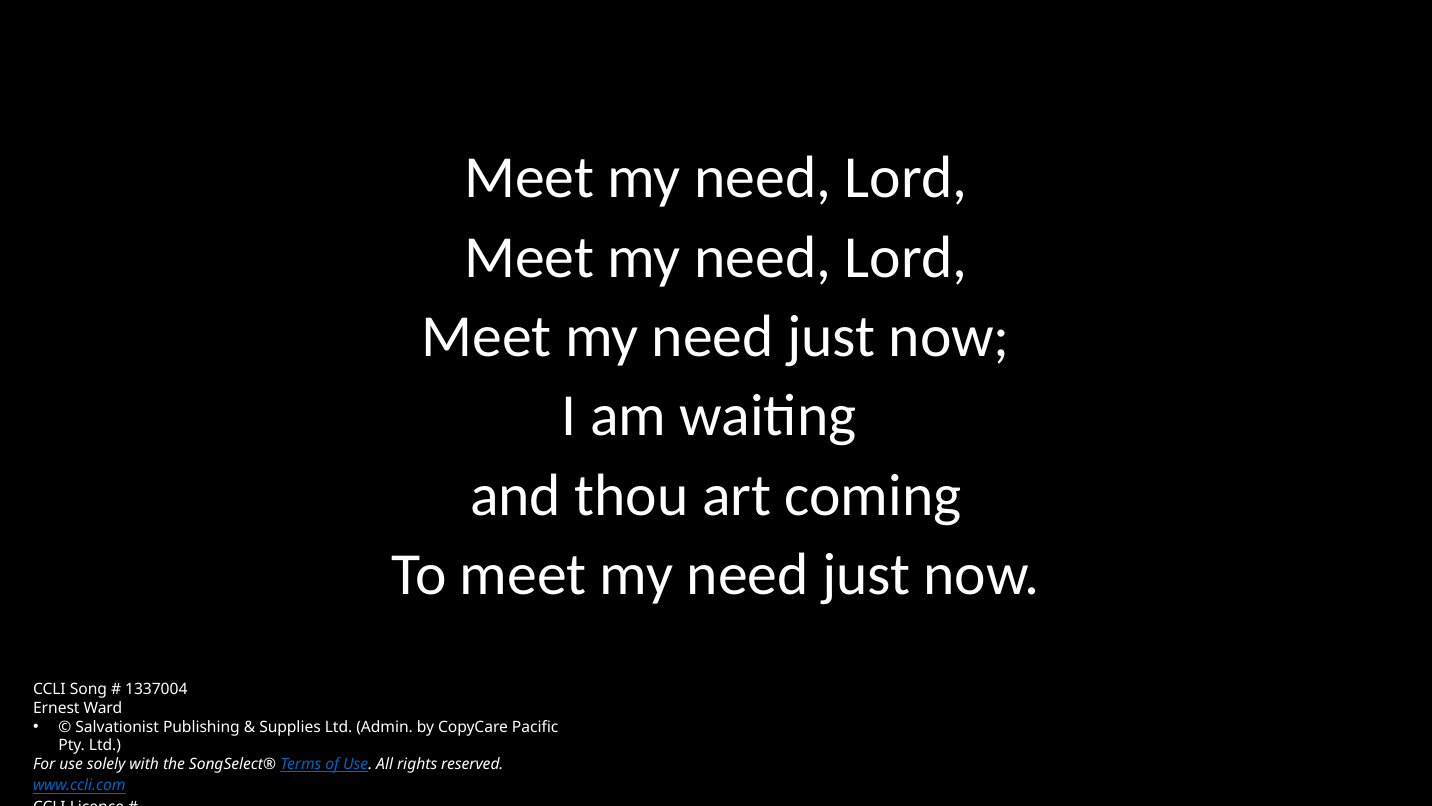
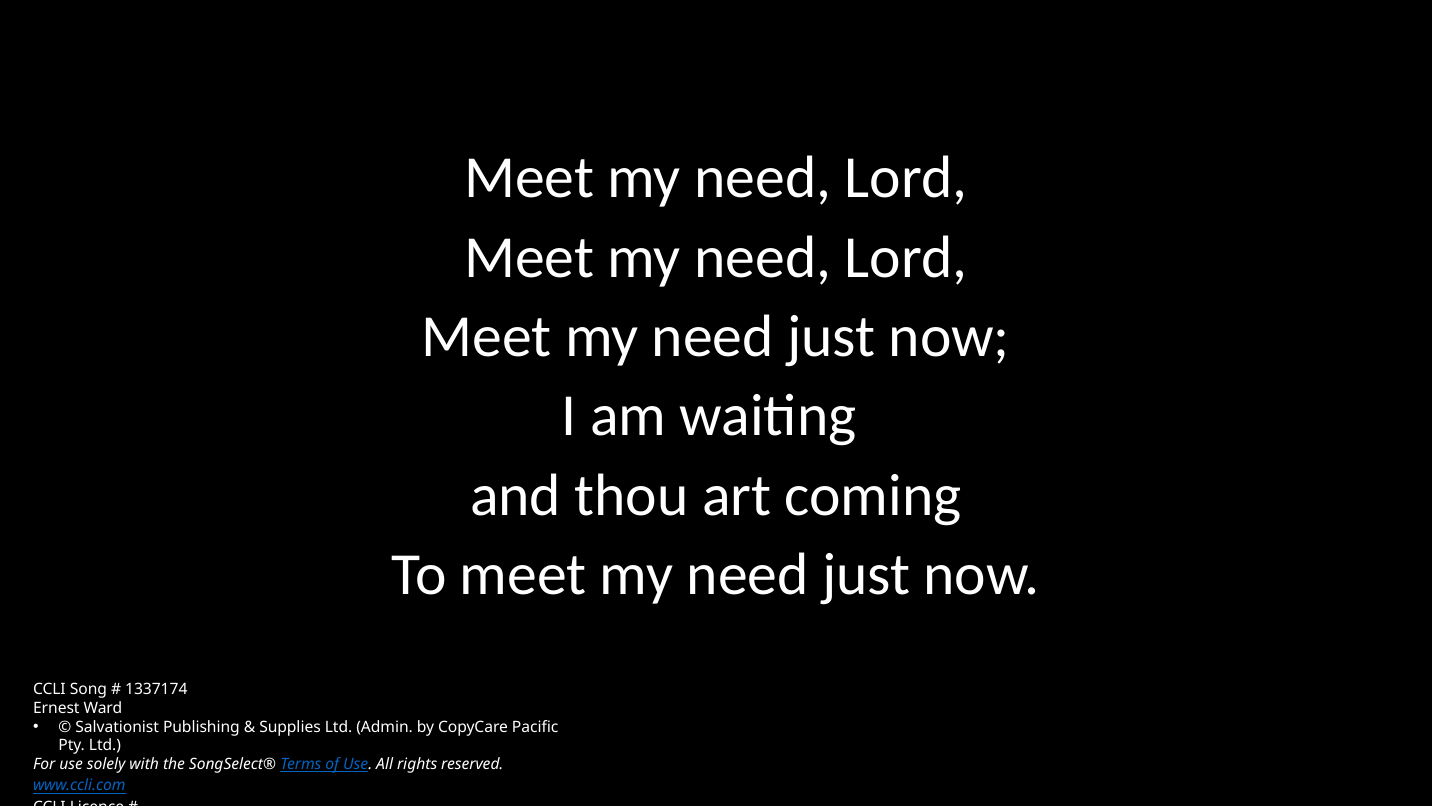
1337004: 1337004 -> 1337174
